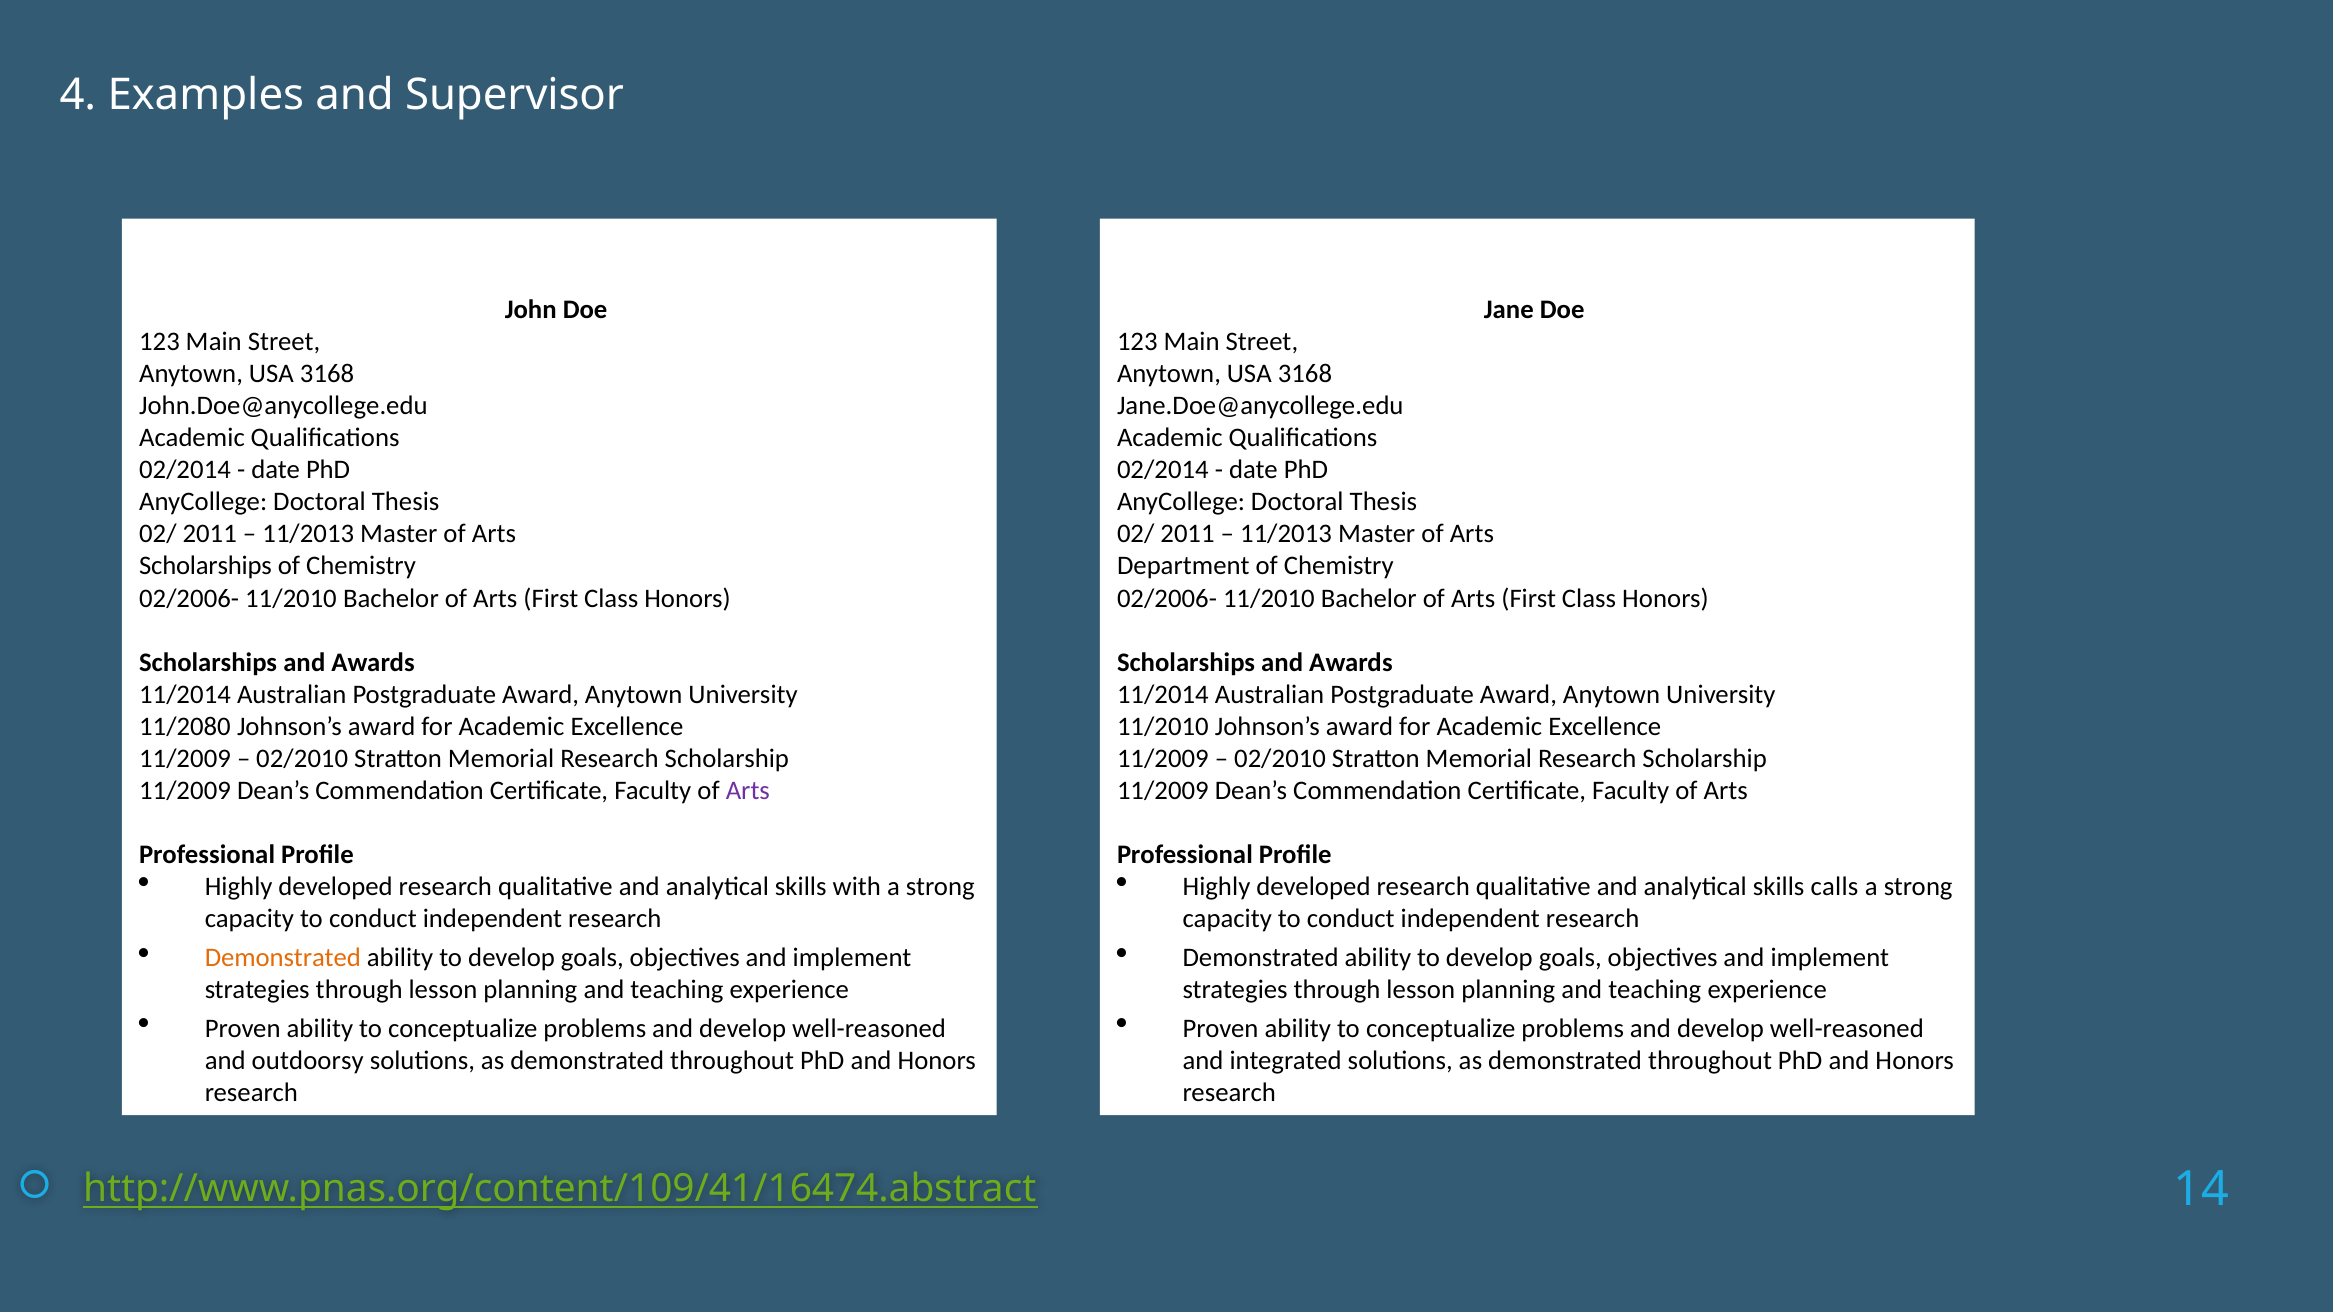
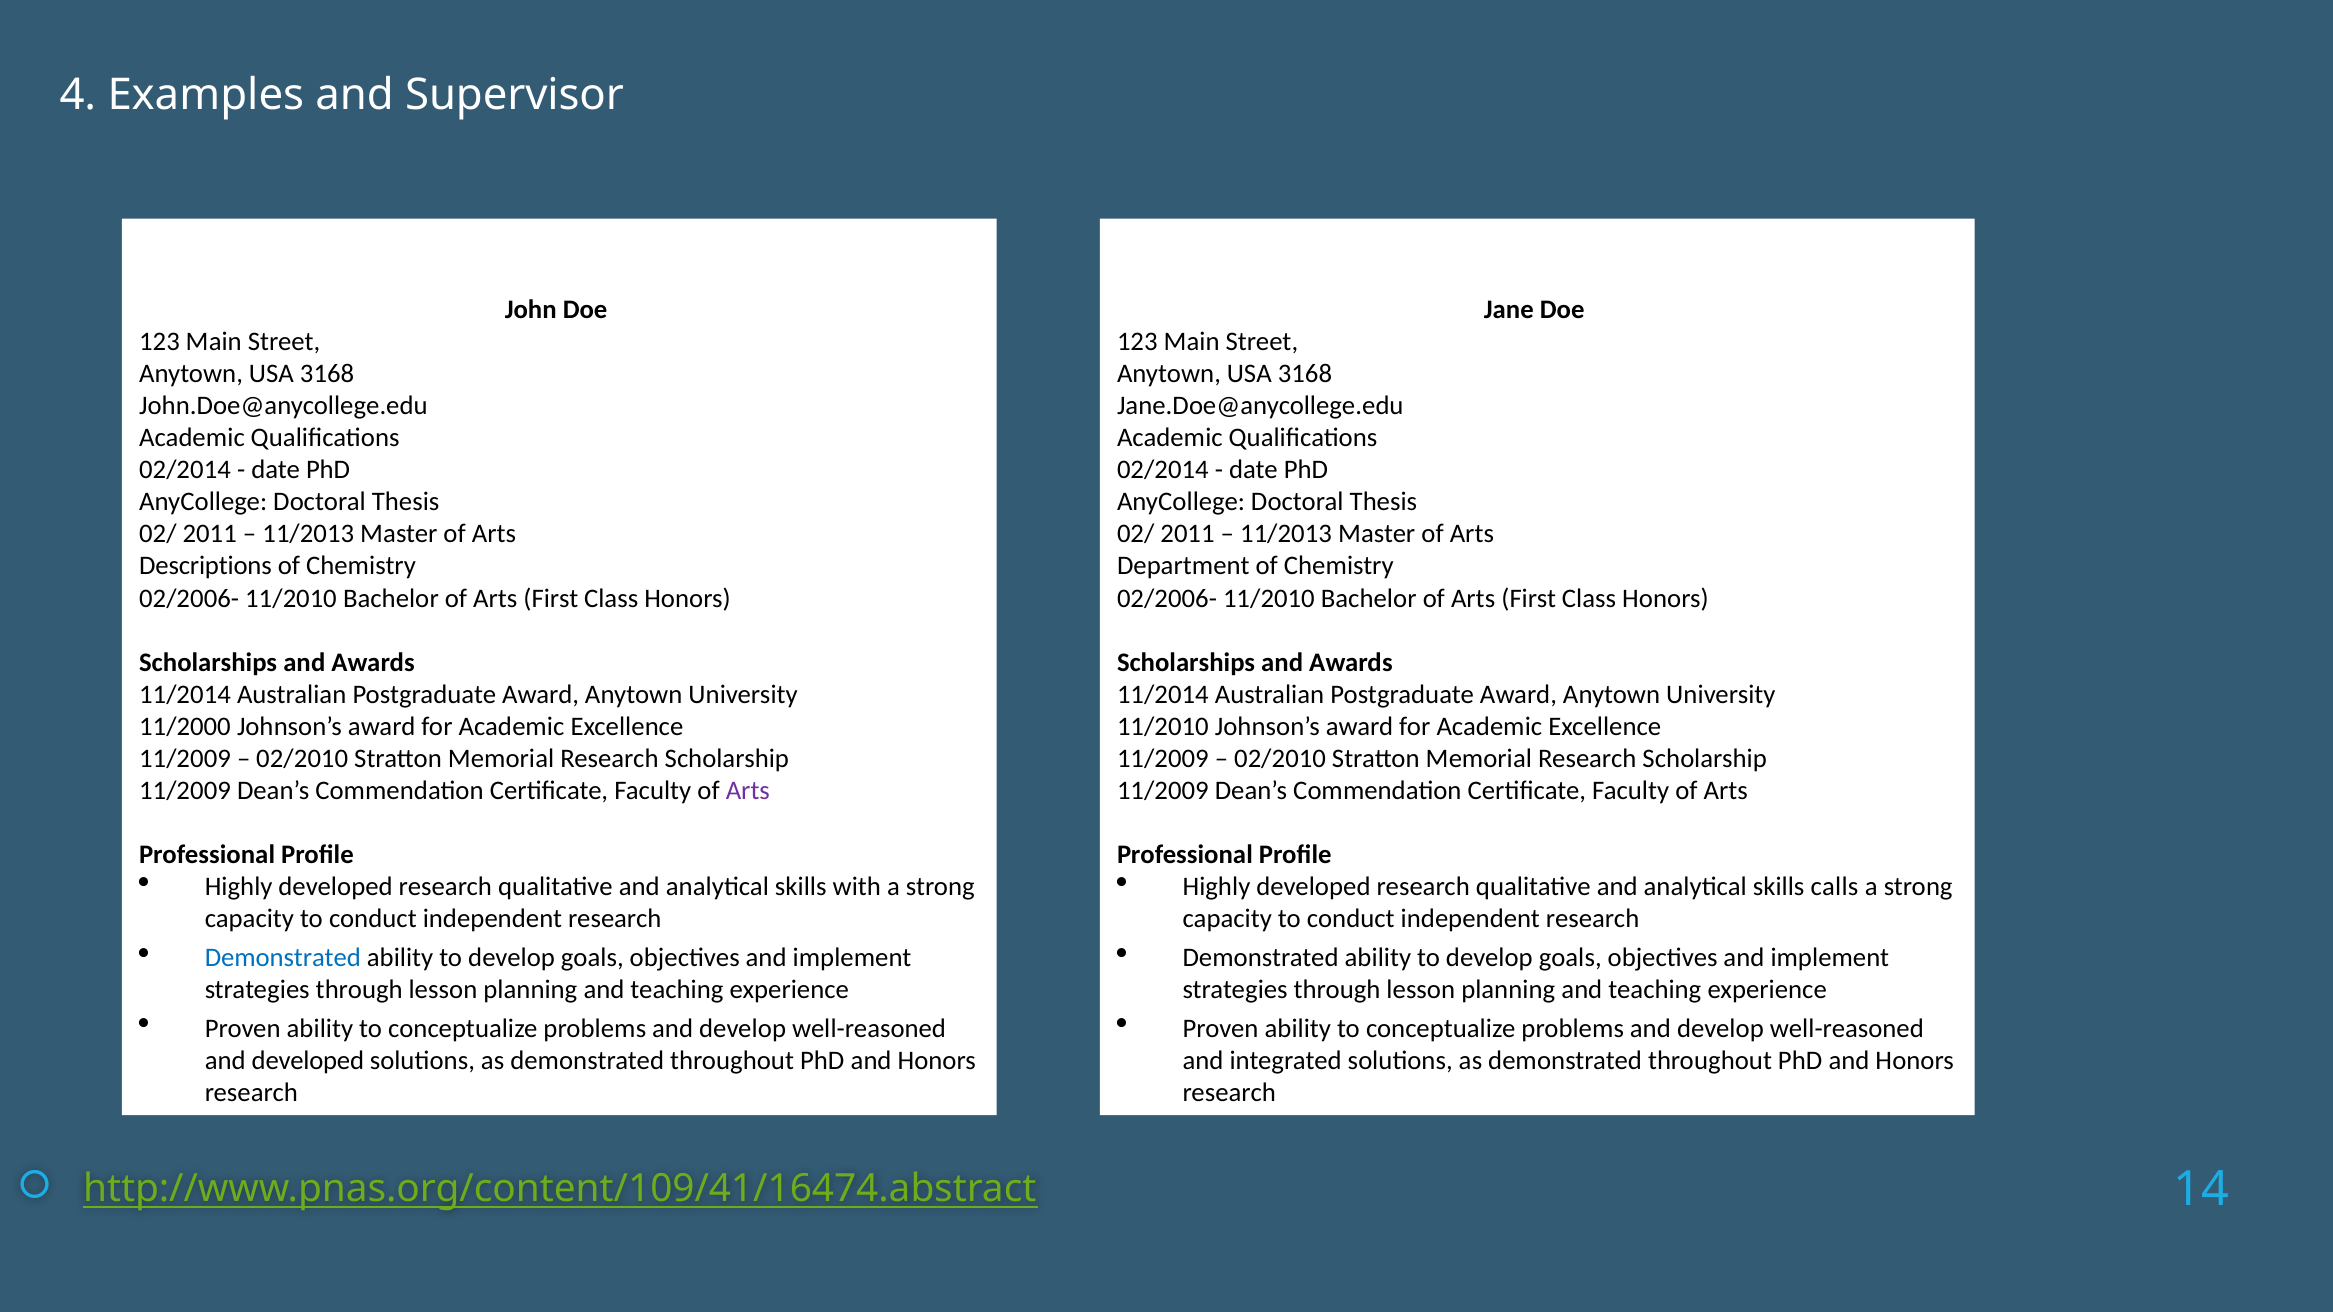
Scholarships at (205, 566): Scholarships -> Descriptions
11/2080: 11/2080 -> 11/2000
Demonstrated at (283, 958) colour: orange -> blue
and outdoorsy: outdoorsy -> developed
